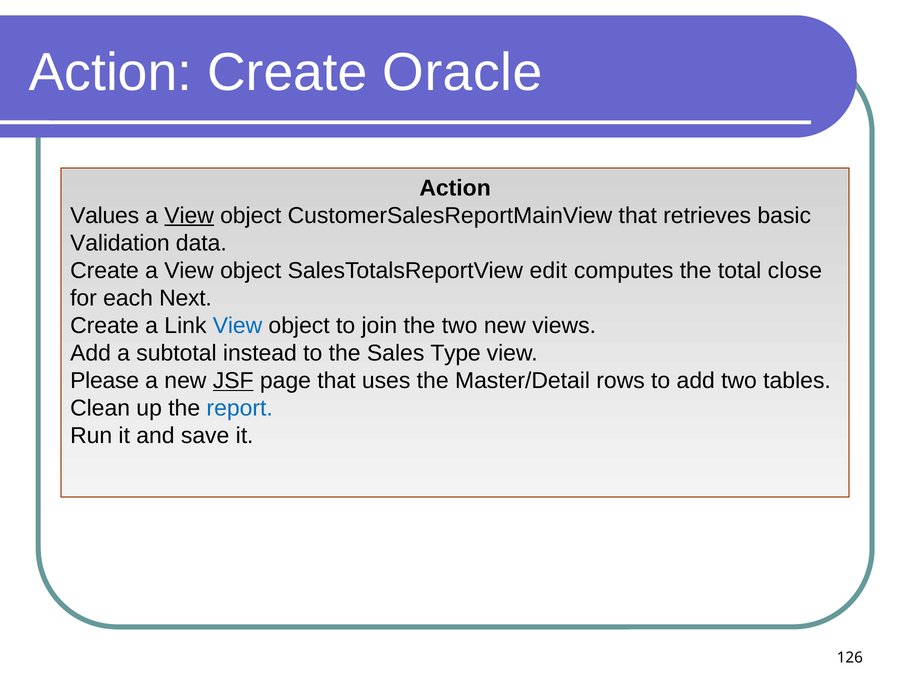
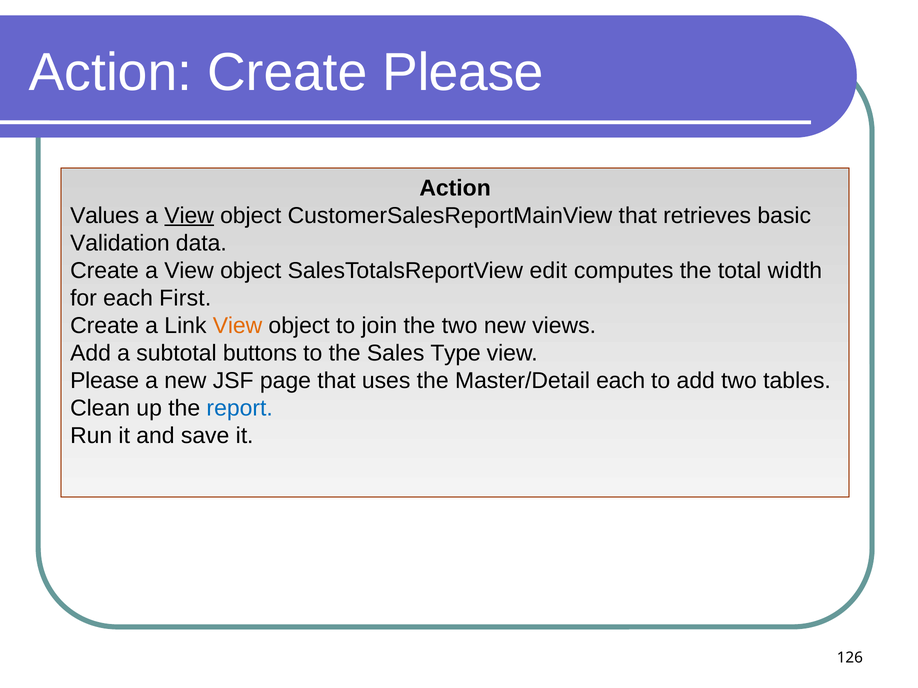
Create Oracle: Oracle -> Please
close: close -> width
Next: Next -> First
View at (237, 326) colour: blue -> orange
instead: instead -> buttons
JSF underline: present -> none
Master/Detail rows: rows -> each
